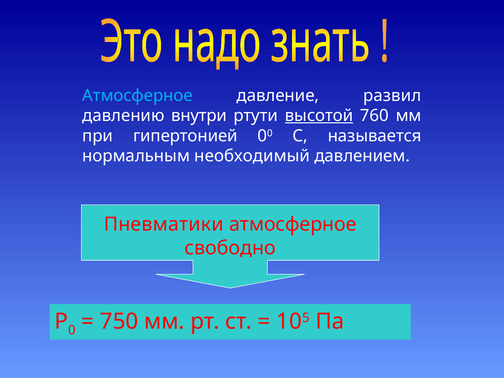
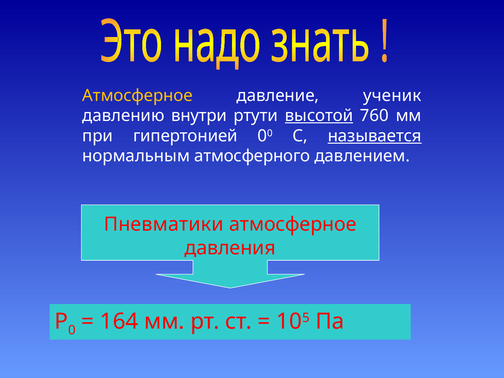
Атмосферное at (137, 96) colour: light blue -> yellow
развил: развил -> ученик
называется underline: none -> present
необходимый: необходимый -> атмосферного
свободно: свободно -> давления
750: 750 -> 164
